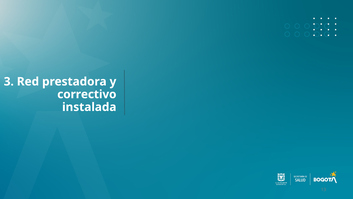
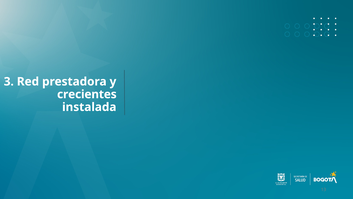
correctivo: correctivo -> crecientes
